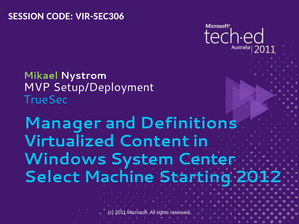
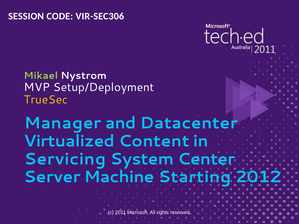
TrueSec colour: light blue -> yellow
Definitions: Definitions -> Datacenter
Windows: Windows -> Servicing
Select: Select -> Server
